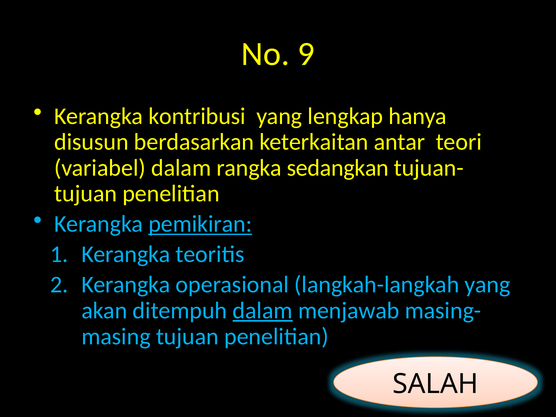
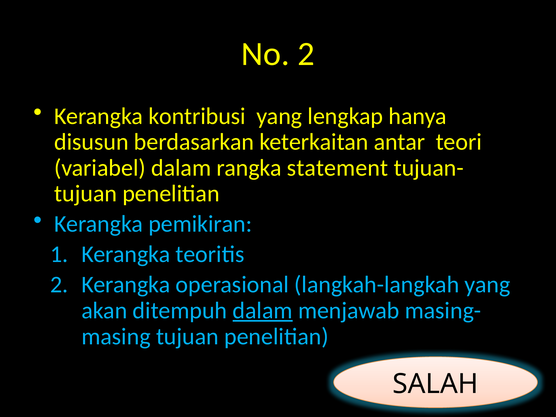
No 9: 9 -> 2
sedangkan: sedangkan -> statement
pemikiran underline: present -> none
